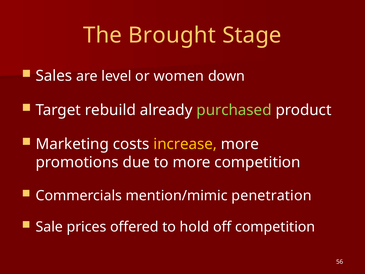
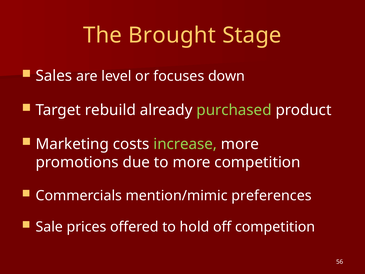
women: women -> focuses
increase colour: yellow -> light green
penetration: penetration -> preferences
